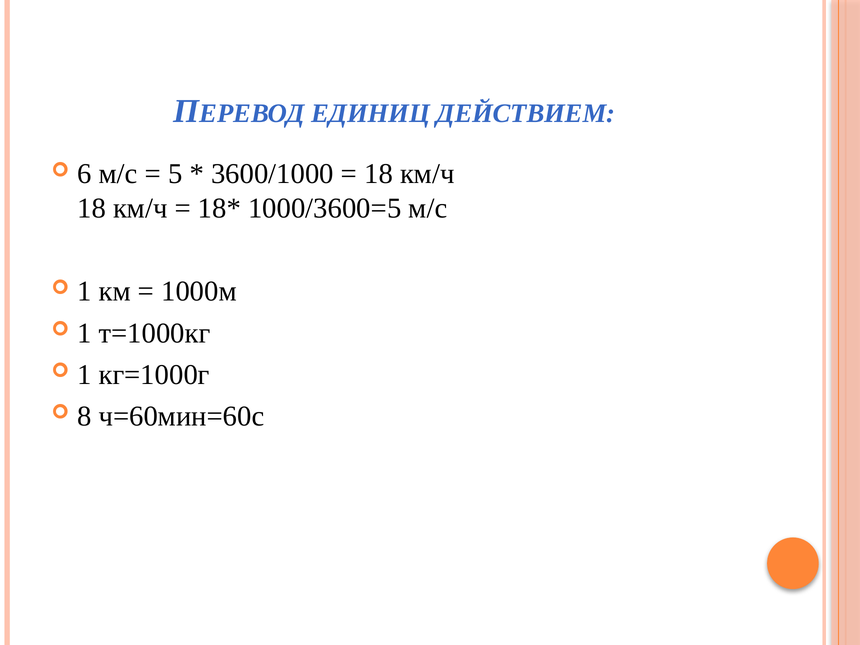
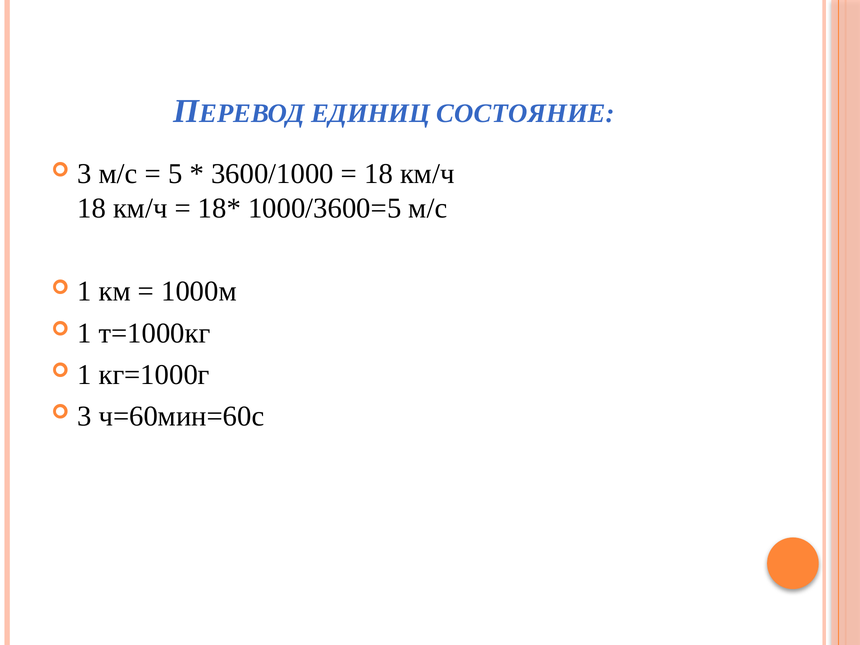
ДЕЙСТВИЕМ: ДЕЙСТВИЕМ -> СОСТОЯНИЕ
6 at (84, 174): 6 -> 3
8 at (84, 416): 8 -> 3
